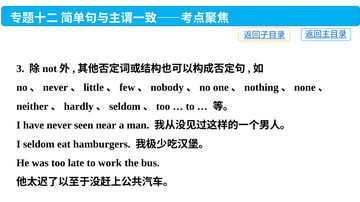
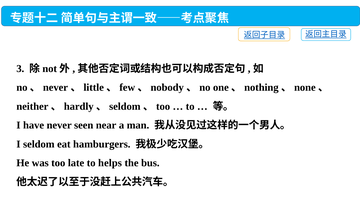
work: work -> helps
